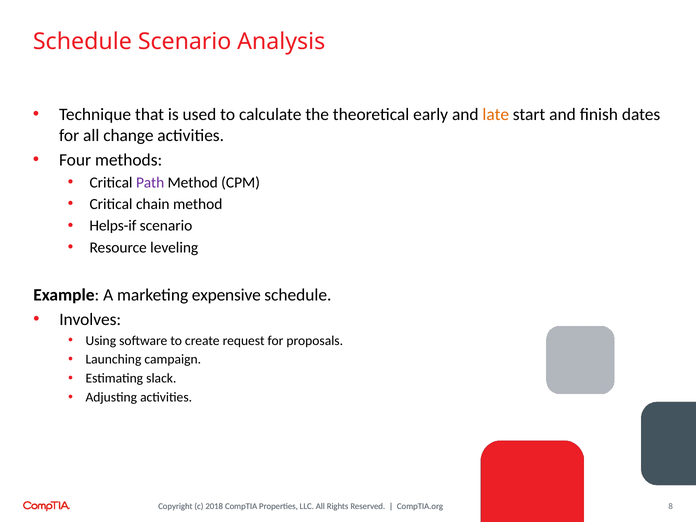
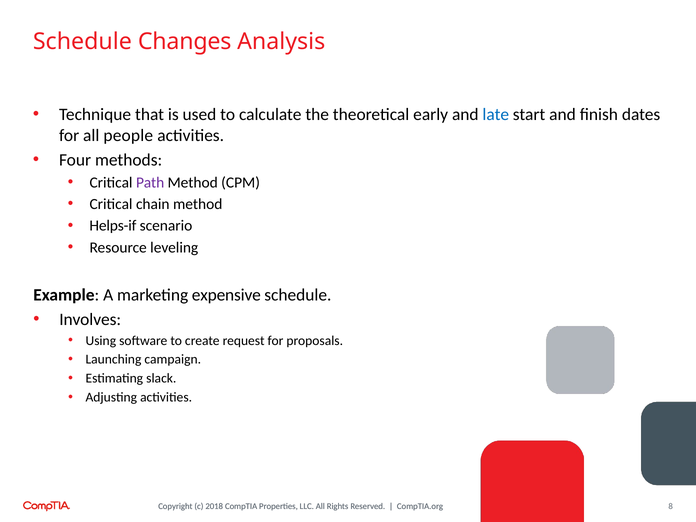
Schedule Scenario: Scenario -> Changes
late colour: orange -> blue
change: change -> people
